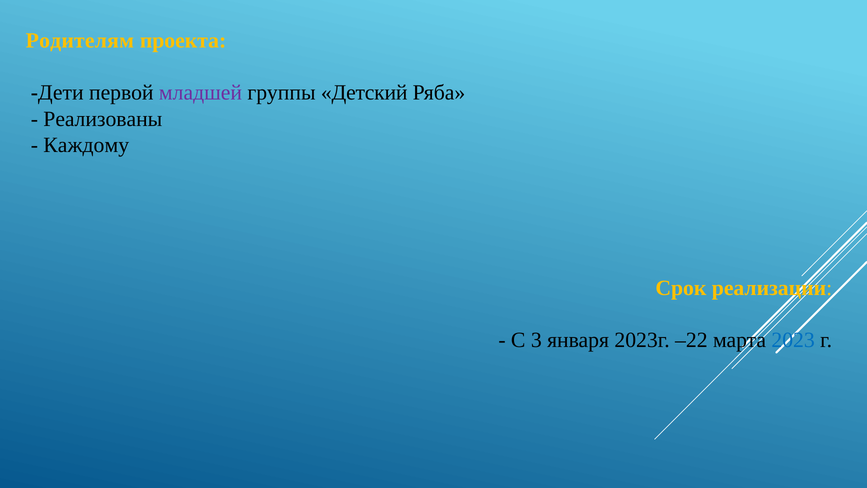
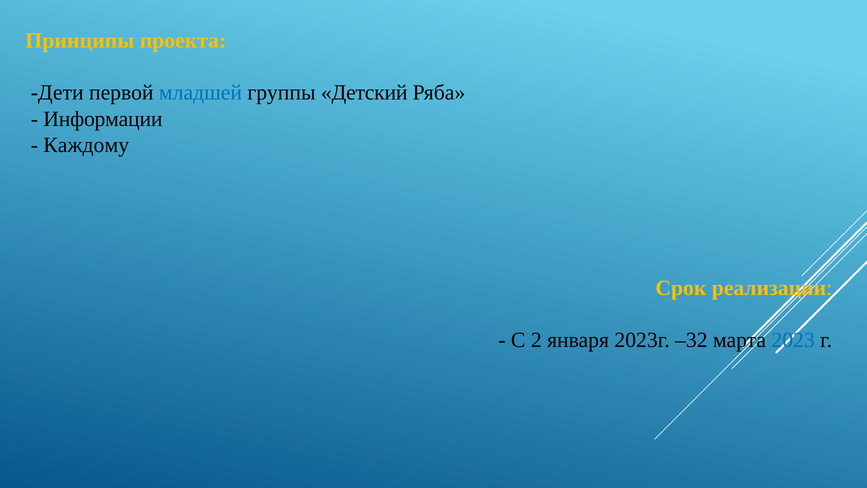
Родителям: Родителям -> Принципы
младшей colour: purple -> blue
Реализованы: Реализованы -> Информации
3: 3 -> 2
–22: –22 -> –32
